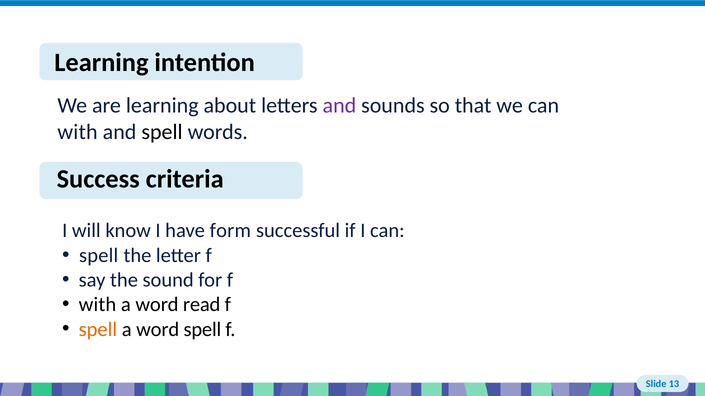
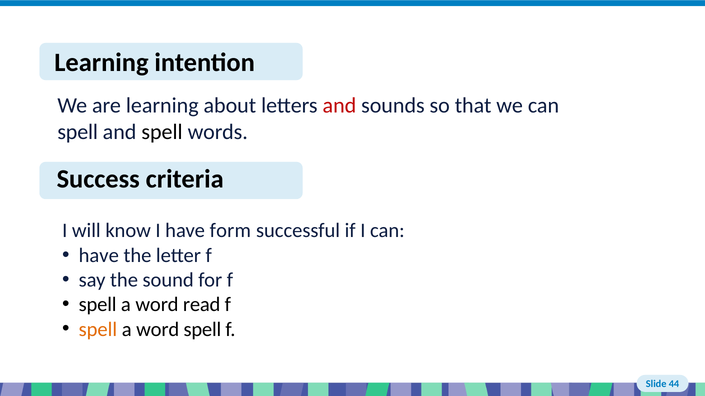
and at (339, 106) colour: purple -> red
with at (78, 132): with -> spell
spell at (99, 256): spell -> have
with at (97, 305): with -> spell
13: 13 -> 44
